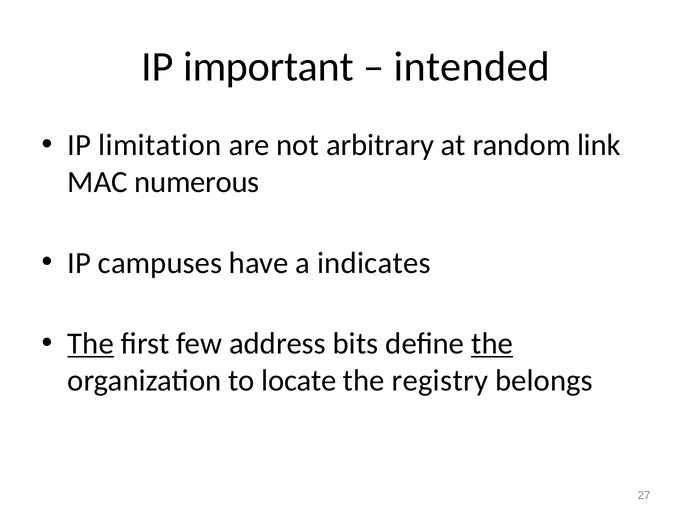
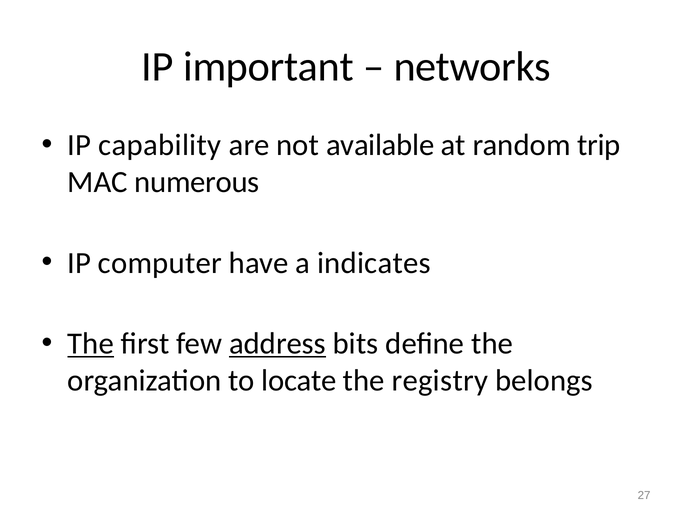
intended: intended -> networks
limitation: limitation -> capability
arbitrary: arbitrary -> available
link: link -> trip
campuses: campuses -> computer
address underline: none -> present
the at (492, 344) underline: present -> none
